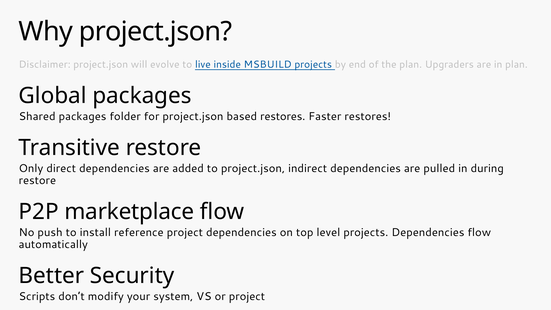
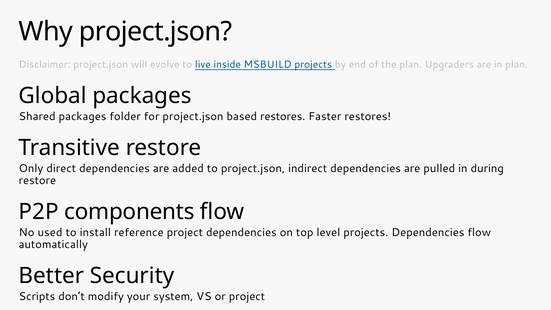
marketplace: marketplace -> components
push: push -> used
